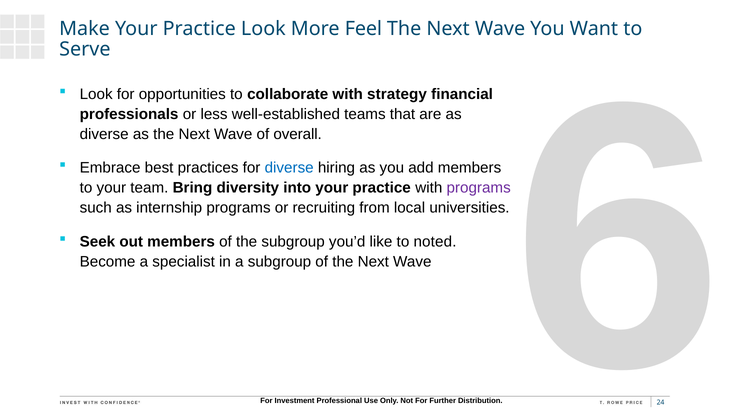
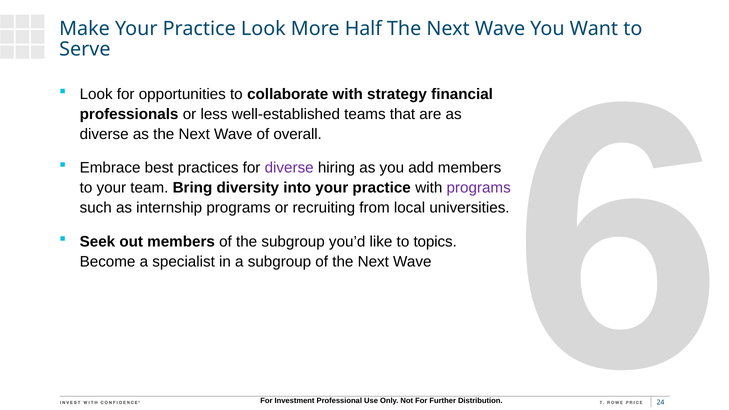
Feel: Feel -> Half
diverse at (289, 168) colour: blue -> purple
noted: noted -> topics
